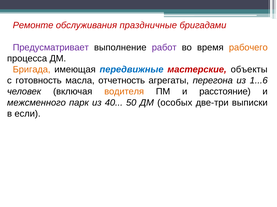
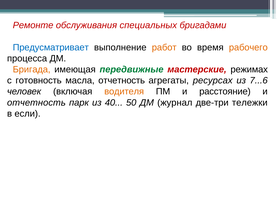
праздничные: праздничные -> специальных
Предусматривает colour: purple -> blue
работ colour: purple -> orange
передвижные colour: blue -> green
объекты: объекты -> режимах
перегона: перегона -> ресурсах
1...6: 1...6 -> 7...6
межсменного at (36, 103): межсменного -> отчетность
особых: особых -> журнал
выписки: выписки -> тележки
